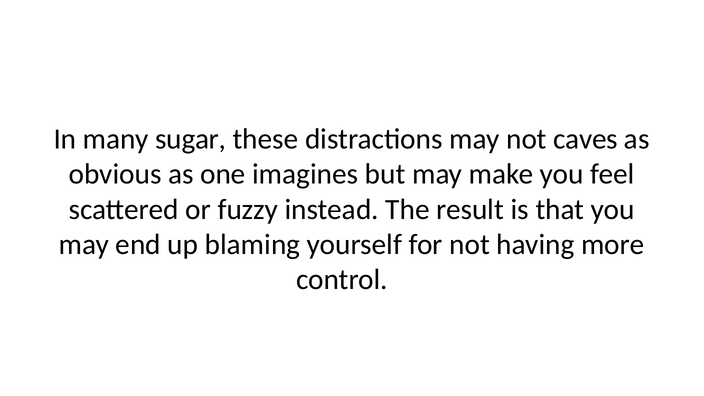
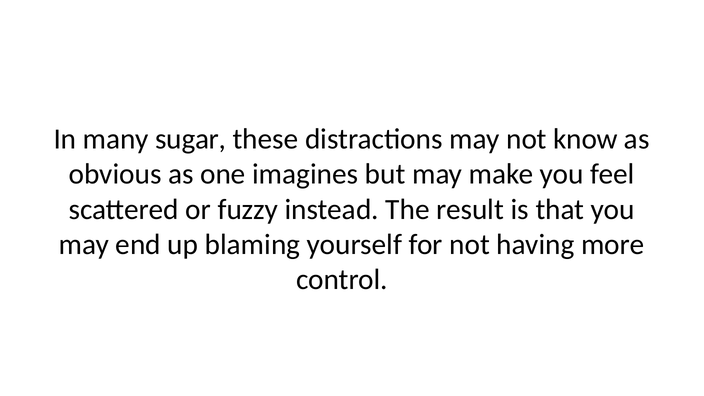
caves: caves -> know
